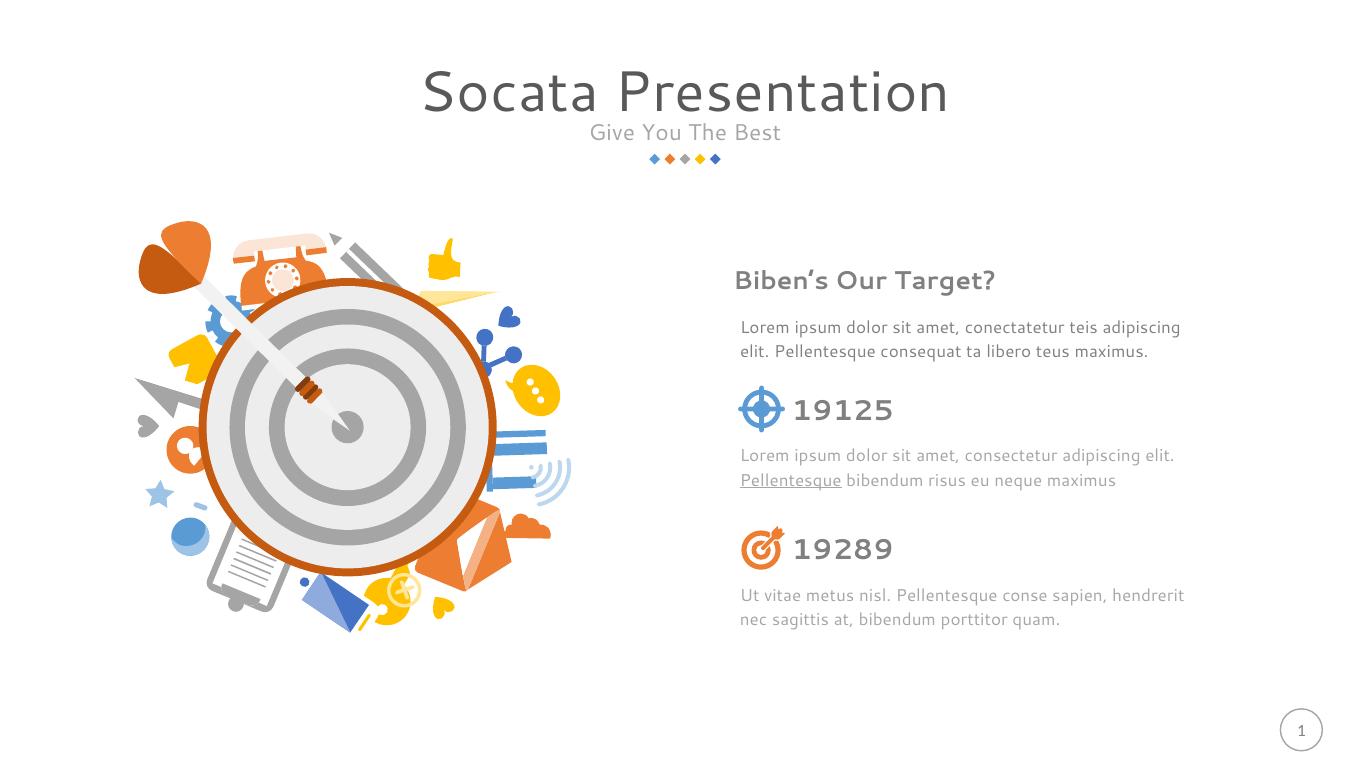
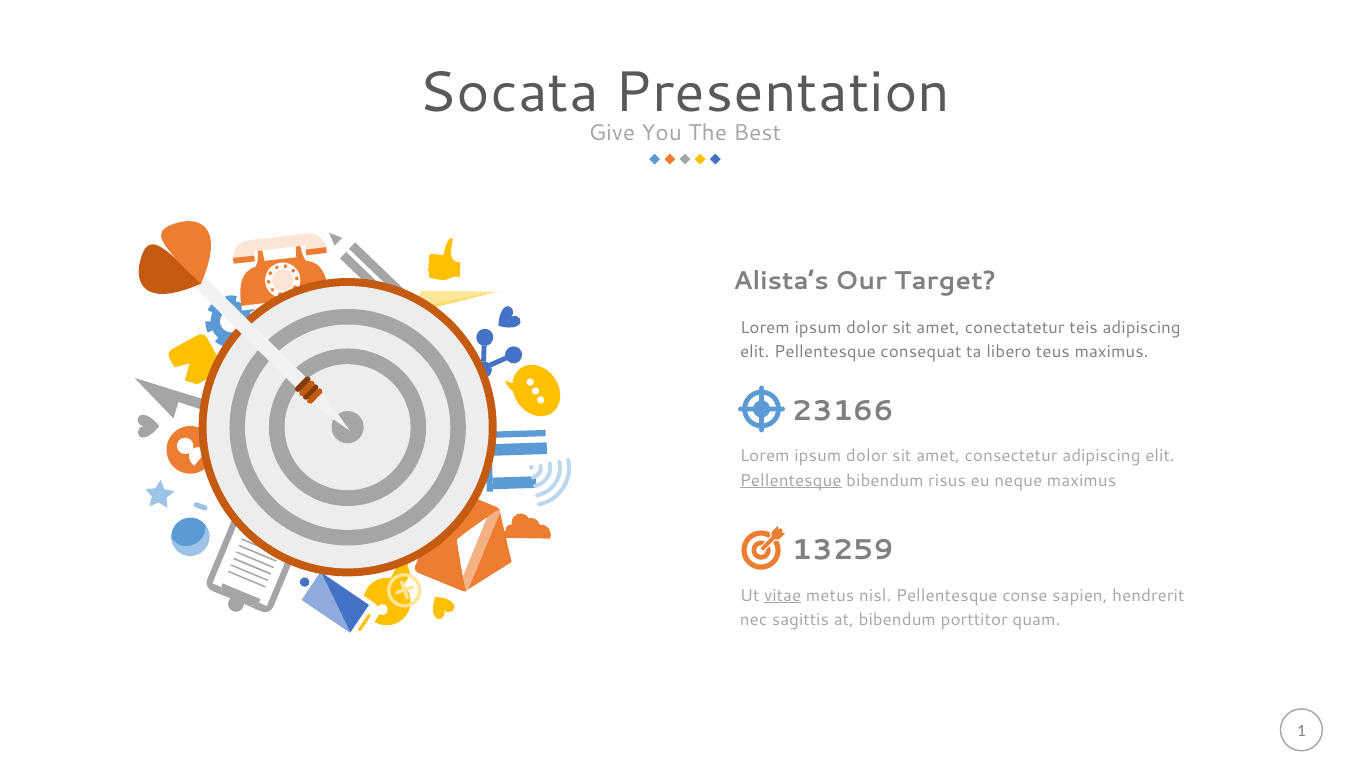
Biben’s: Biben’s -> Alista’s
19125: 19125 -> 23166
19289: 19289 -> 13259
vitae underline: none -> present
